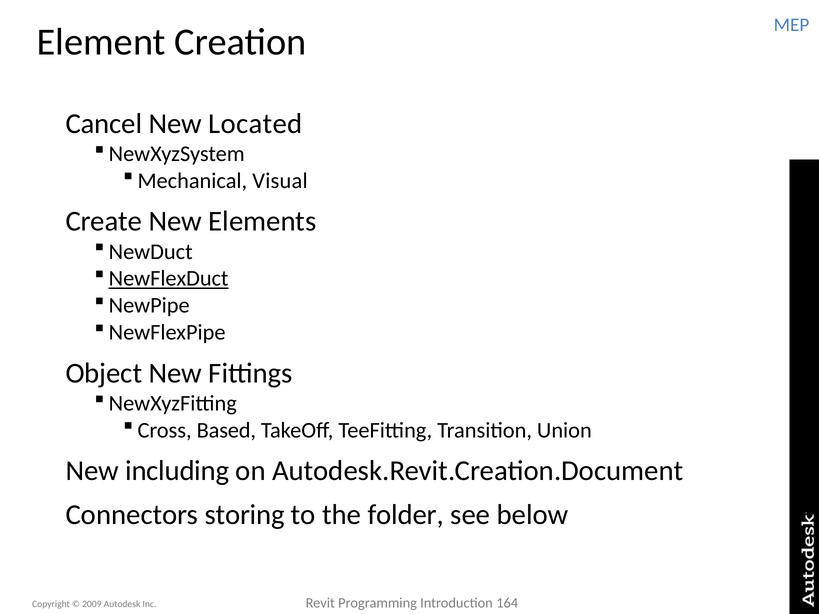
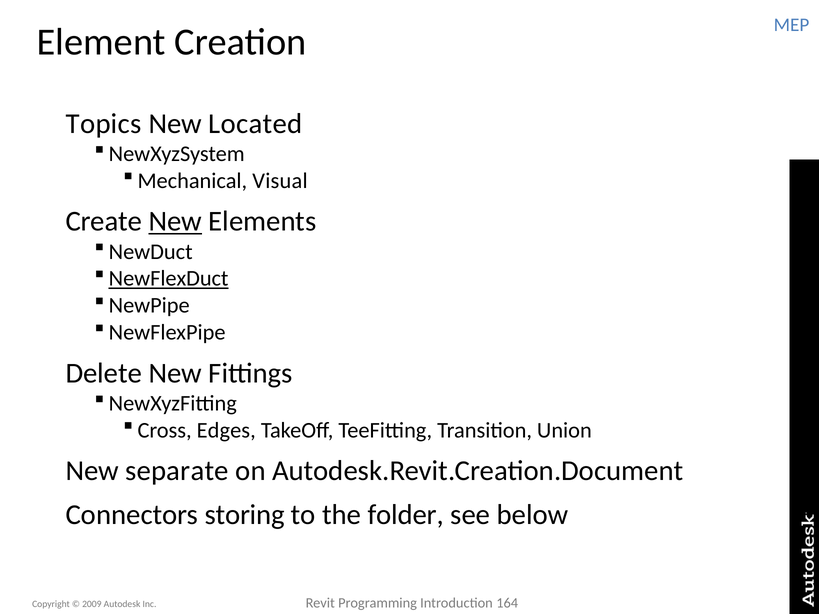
Cancel: Cancel -> Topics
New at (175, 222) underline: none -> present
Object: Object -> Delete
Based: Based -> Edges
including: including -> separate
